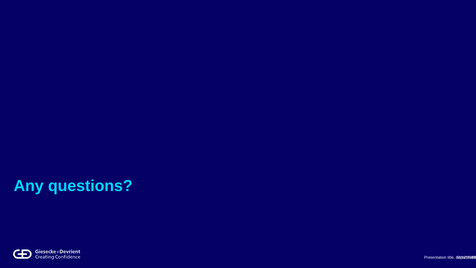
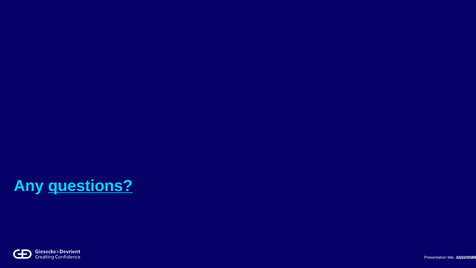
questions underline: none -> present
